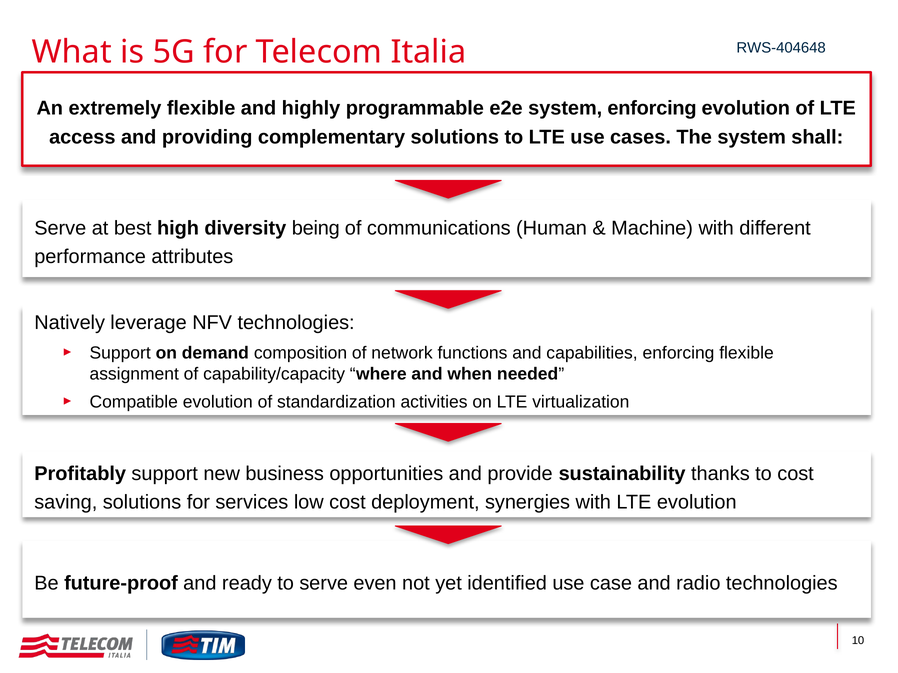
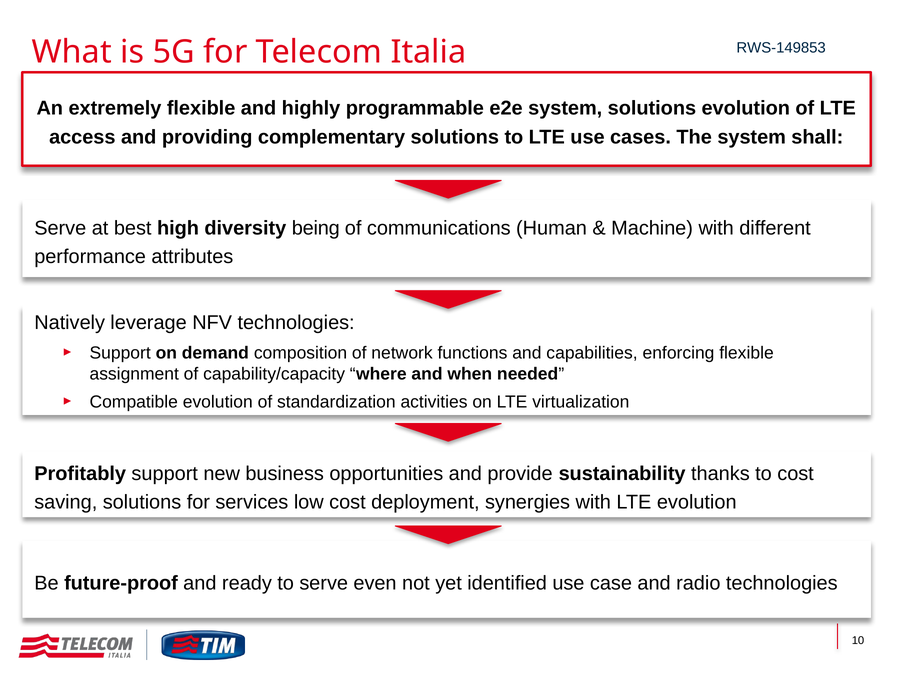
RWS-404648: RWS-404648 -> RWS-149853
system enforcing: enforcing -> solutions
